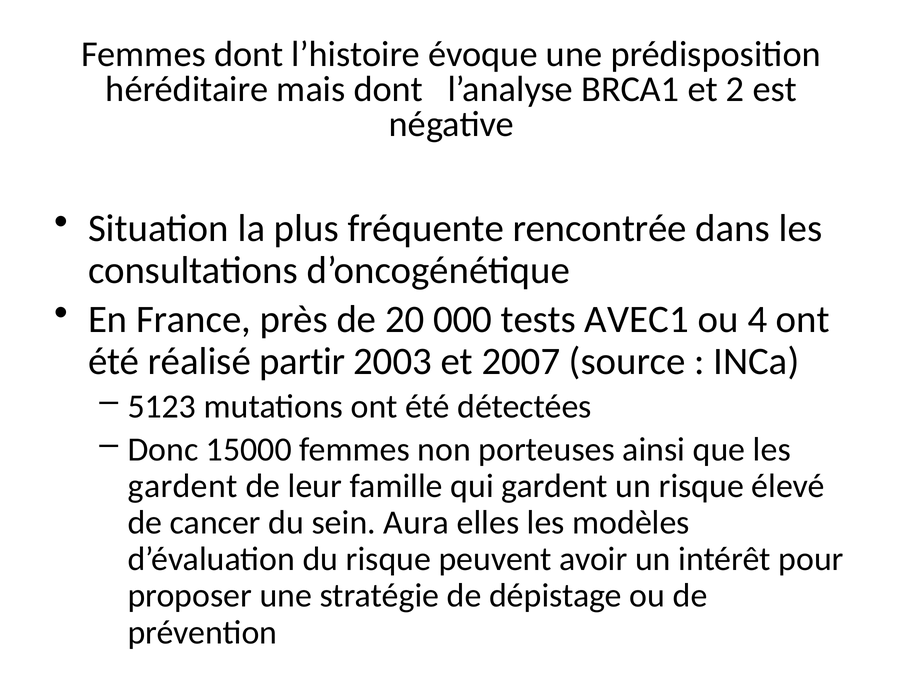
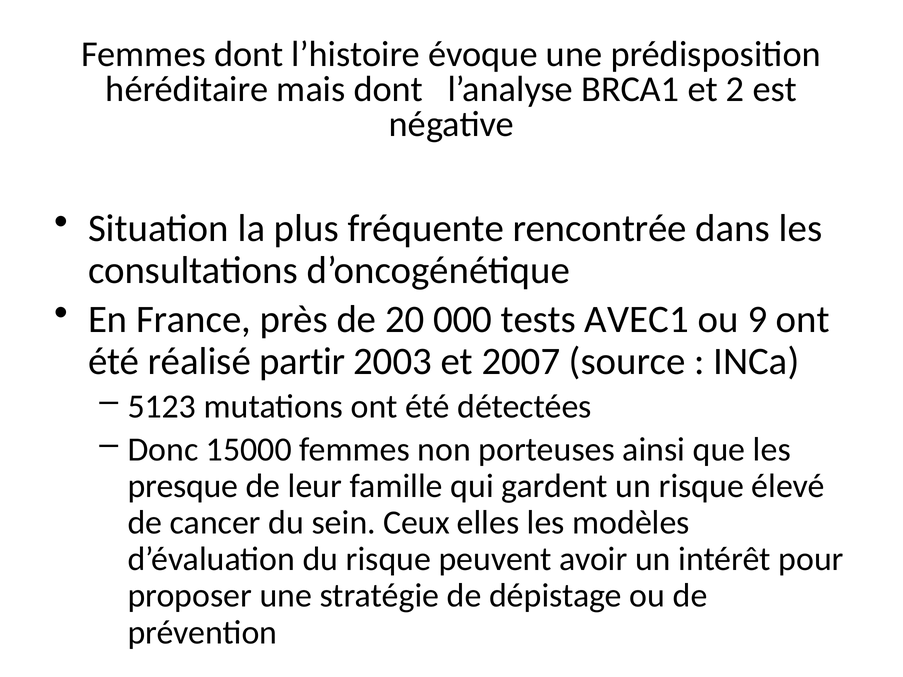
4: 4 -> 9
gardent at (183, 486): gardent -> presque
Aura: Aura -> Ceux
